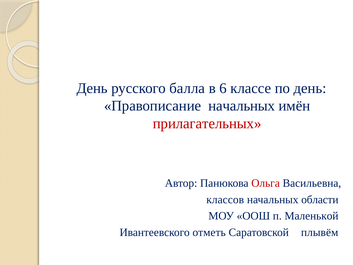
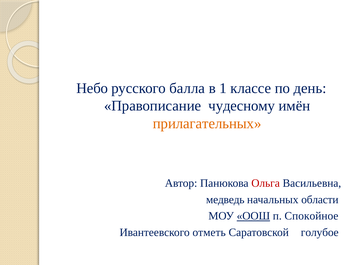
День at (92, 88): День -> Небо
6: 6 -> 1
Правописание начальных: начальных -> чудесному
прилагательных colour: red -> orange
классов: классов -> медведь
ООШ underline: none -> present
Маленькой: Маленькой -> Спокойное
плывём: плывём -> голубое
